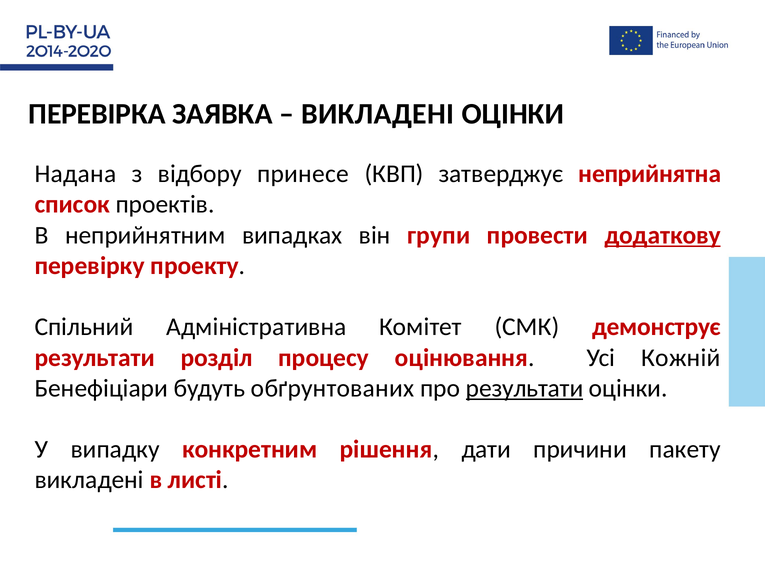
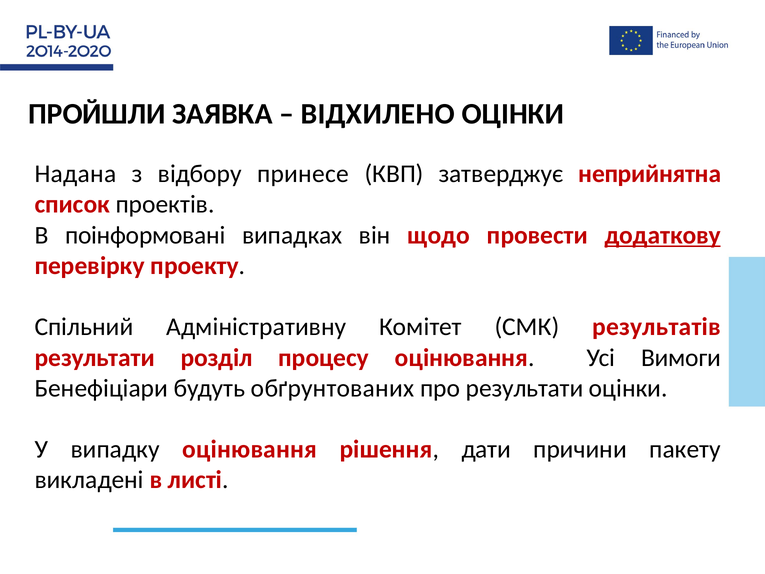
ПЕРЕВІРКА: ПЕРЕВІРКА -> ПРОЙШЛИ
ВИКЛАДЕНІ at (378, 114): ВИКЛАДЕНІ -> ВІДХИЛЕНО
неприйнятним: неприйнятним -> поінформовані
групи: групи -> щодо
Адміністративна: Адміністративна -> Адміністративну
демонструє: демонструє -> результатів
Кожній: Кожній -> Вимоги
результати at (525, 388) underline: present -> none
випадку конкретним: конкретним -> оцінювання
